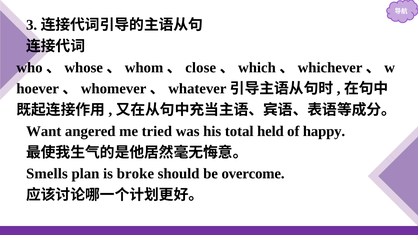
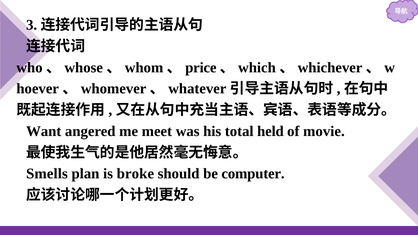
close: close -> price
tried: tried -> meet
happy: happy -> movie
overcome: overcome -> computer
